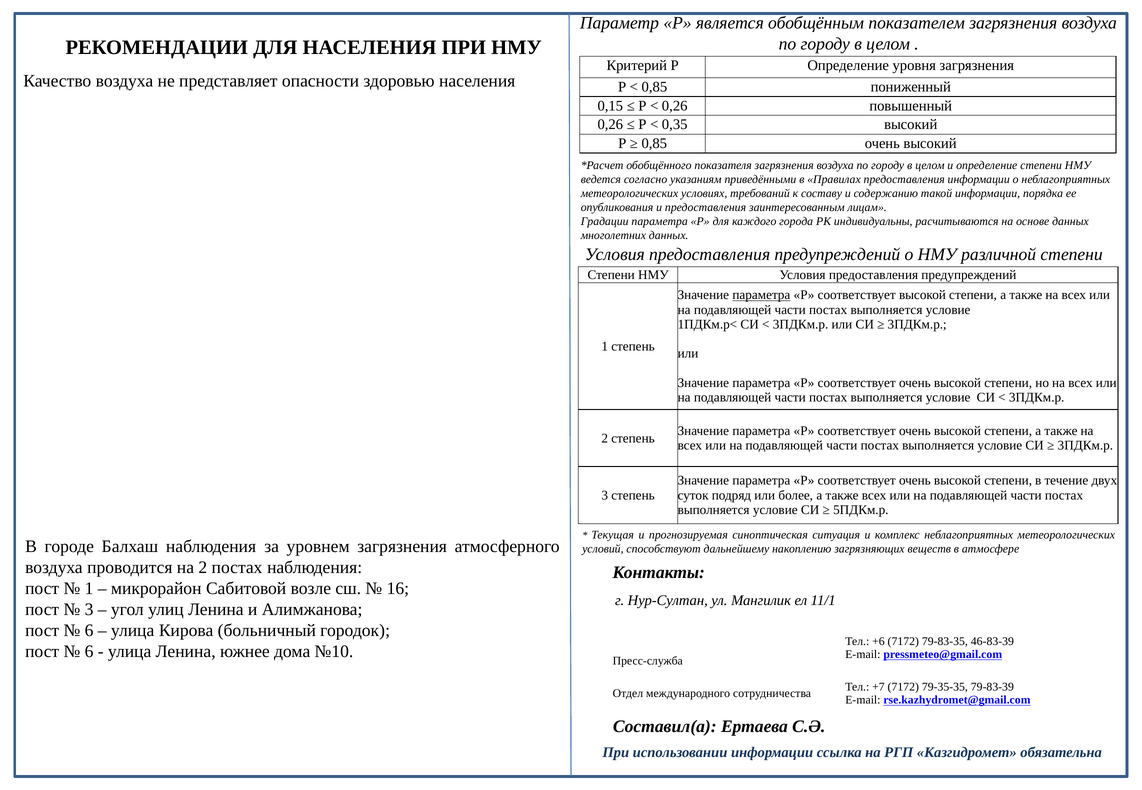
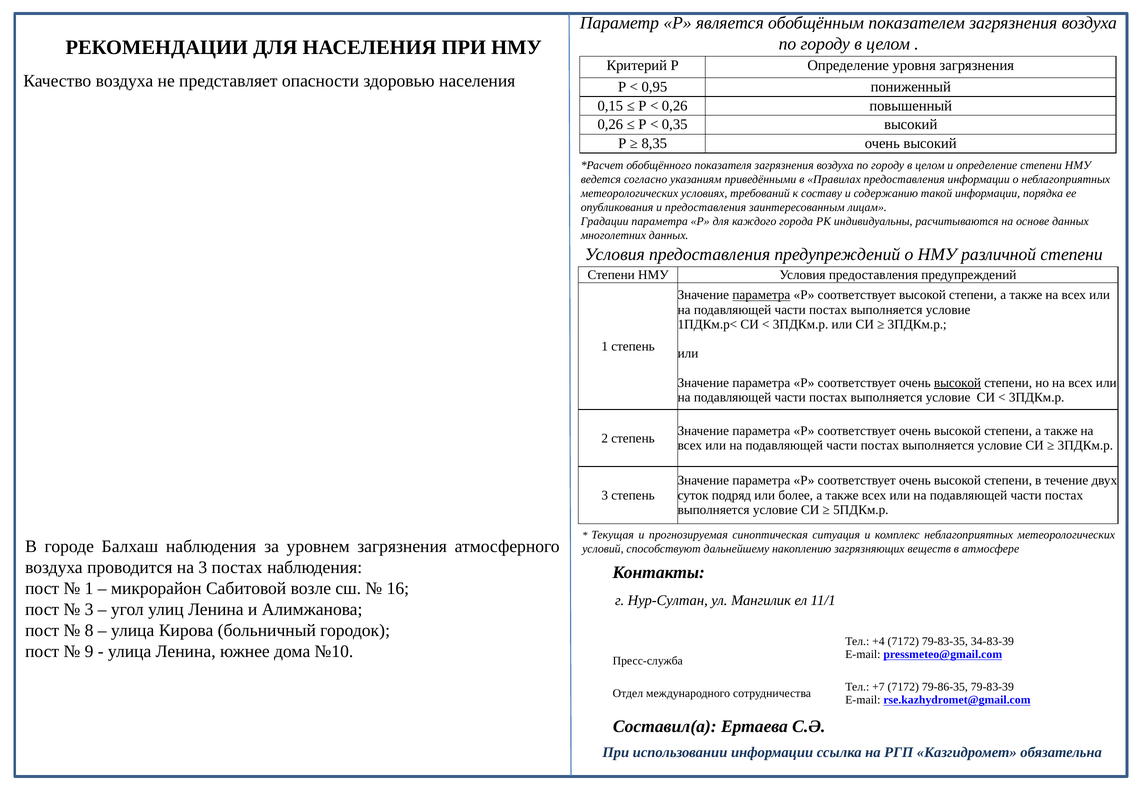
0,85 at (654, 87): 0,85 -> 0,95
0,85 at (654, 143): 0,85 -> 8,35
высокой at (958, 383) underline: none -> present
на 2: 2 -> 3
6 at (89, 631): 6 -> 8
+6: +6 -> +4
46-83-39: 46-83-39 -> 34-83-39
6 at (89, 652): 6 -> 9
79-35-35: 79-35-35 -> 79-86-35
